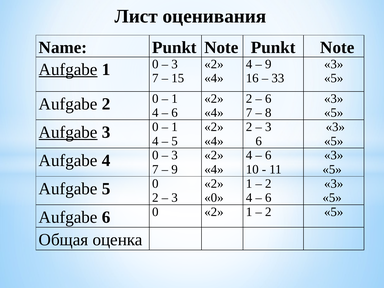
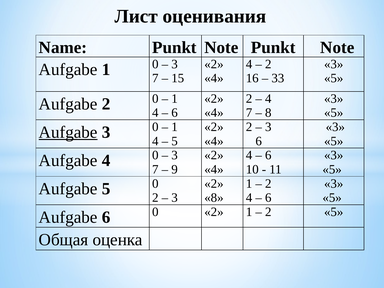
9 at (268, 64): 9 -> 2
Aufgabe at (68, 69) underline: present -> none
6 at (268, 99): 6 -> 4
0 at (214, 198): 0 -> 8
